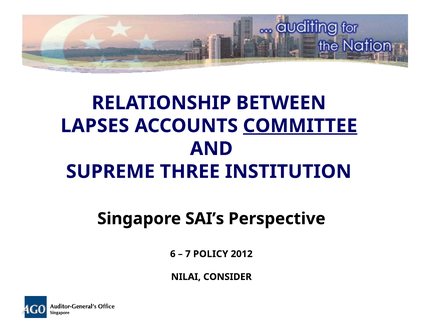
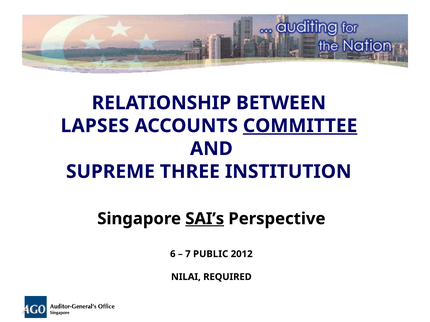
SAI’s underline: none -> present
POLICY: POLICY -> PUBLIC
CONSIDER: CONSIDER -> REQUIRED
